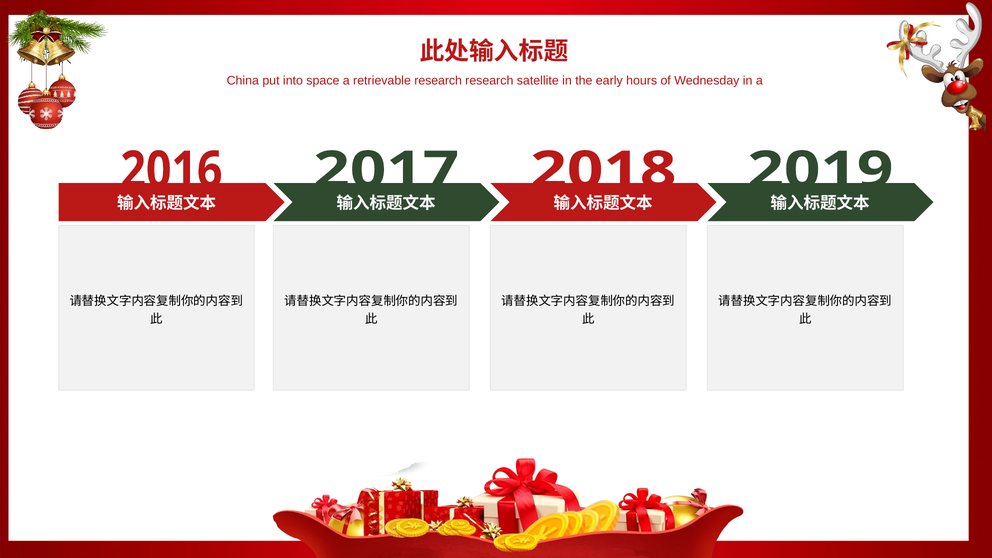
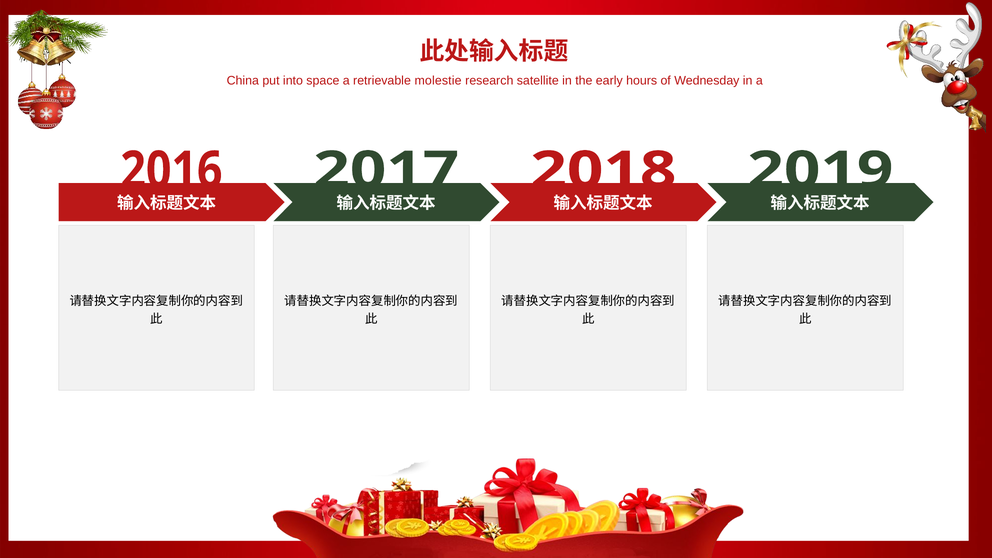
retrievable research: research -> molestie
